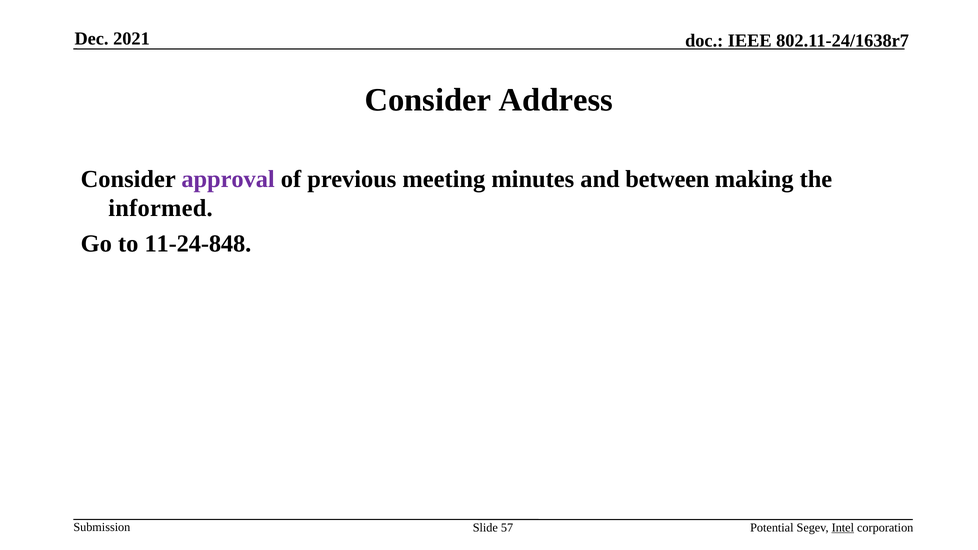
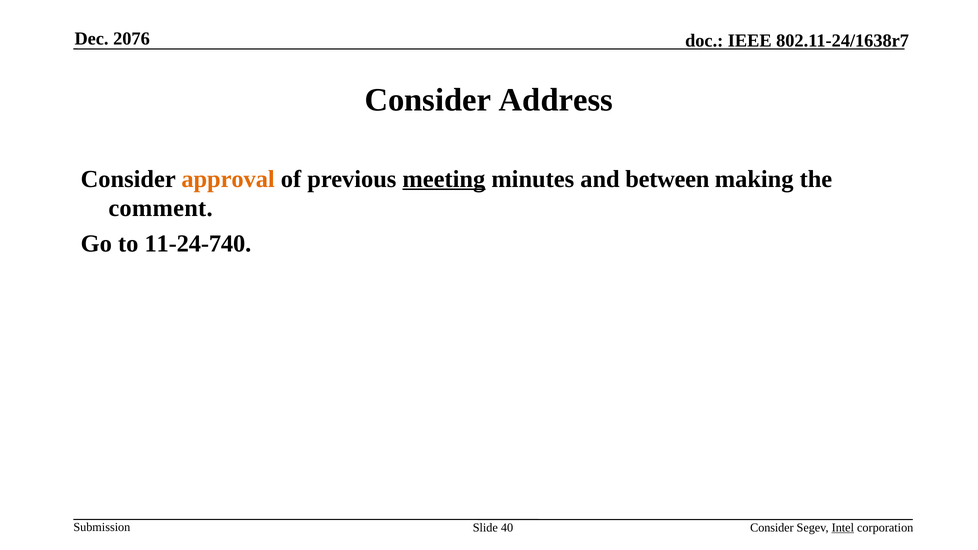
2021: 2021 -> 2076
approval colour: purple -> orange
meeting underline: none -> present
informed: informed -> comment
11-24-848: 11-24-848 -> 11-24-740
57: 57 -> 40
Potential at (772, 528): Potential -> Consider
